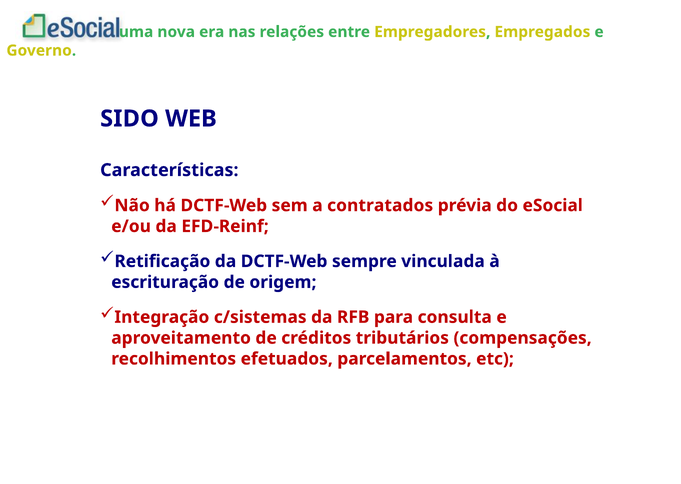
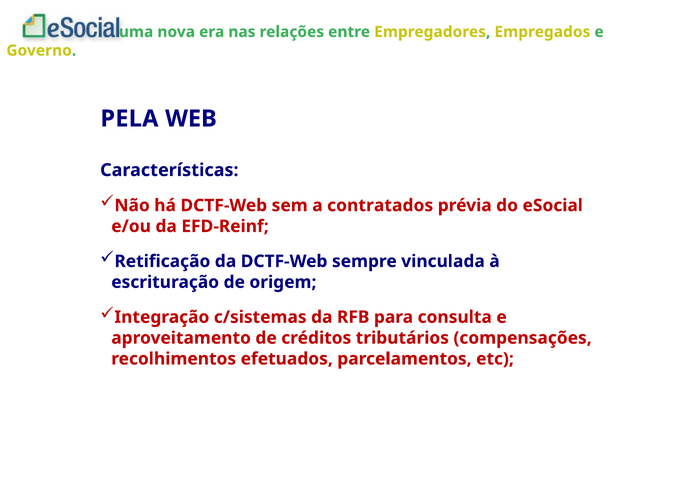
SIDO: SIDO -> PELA
